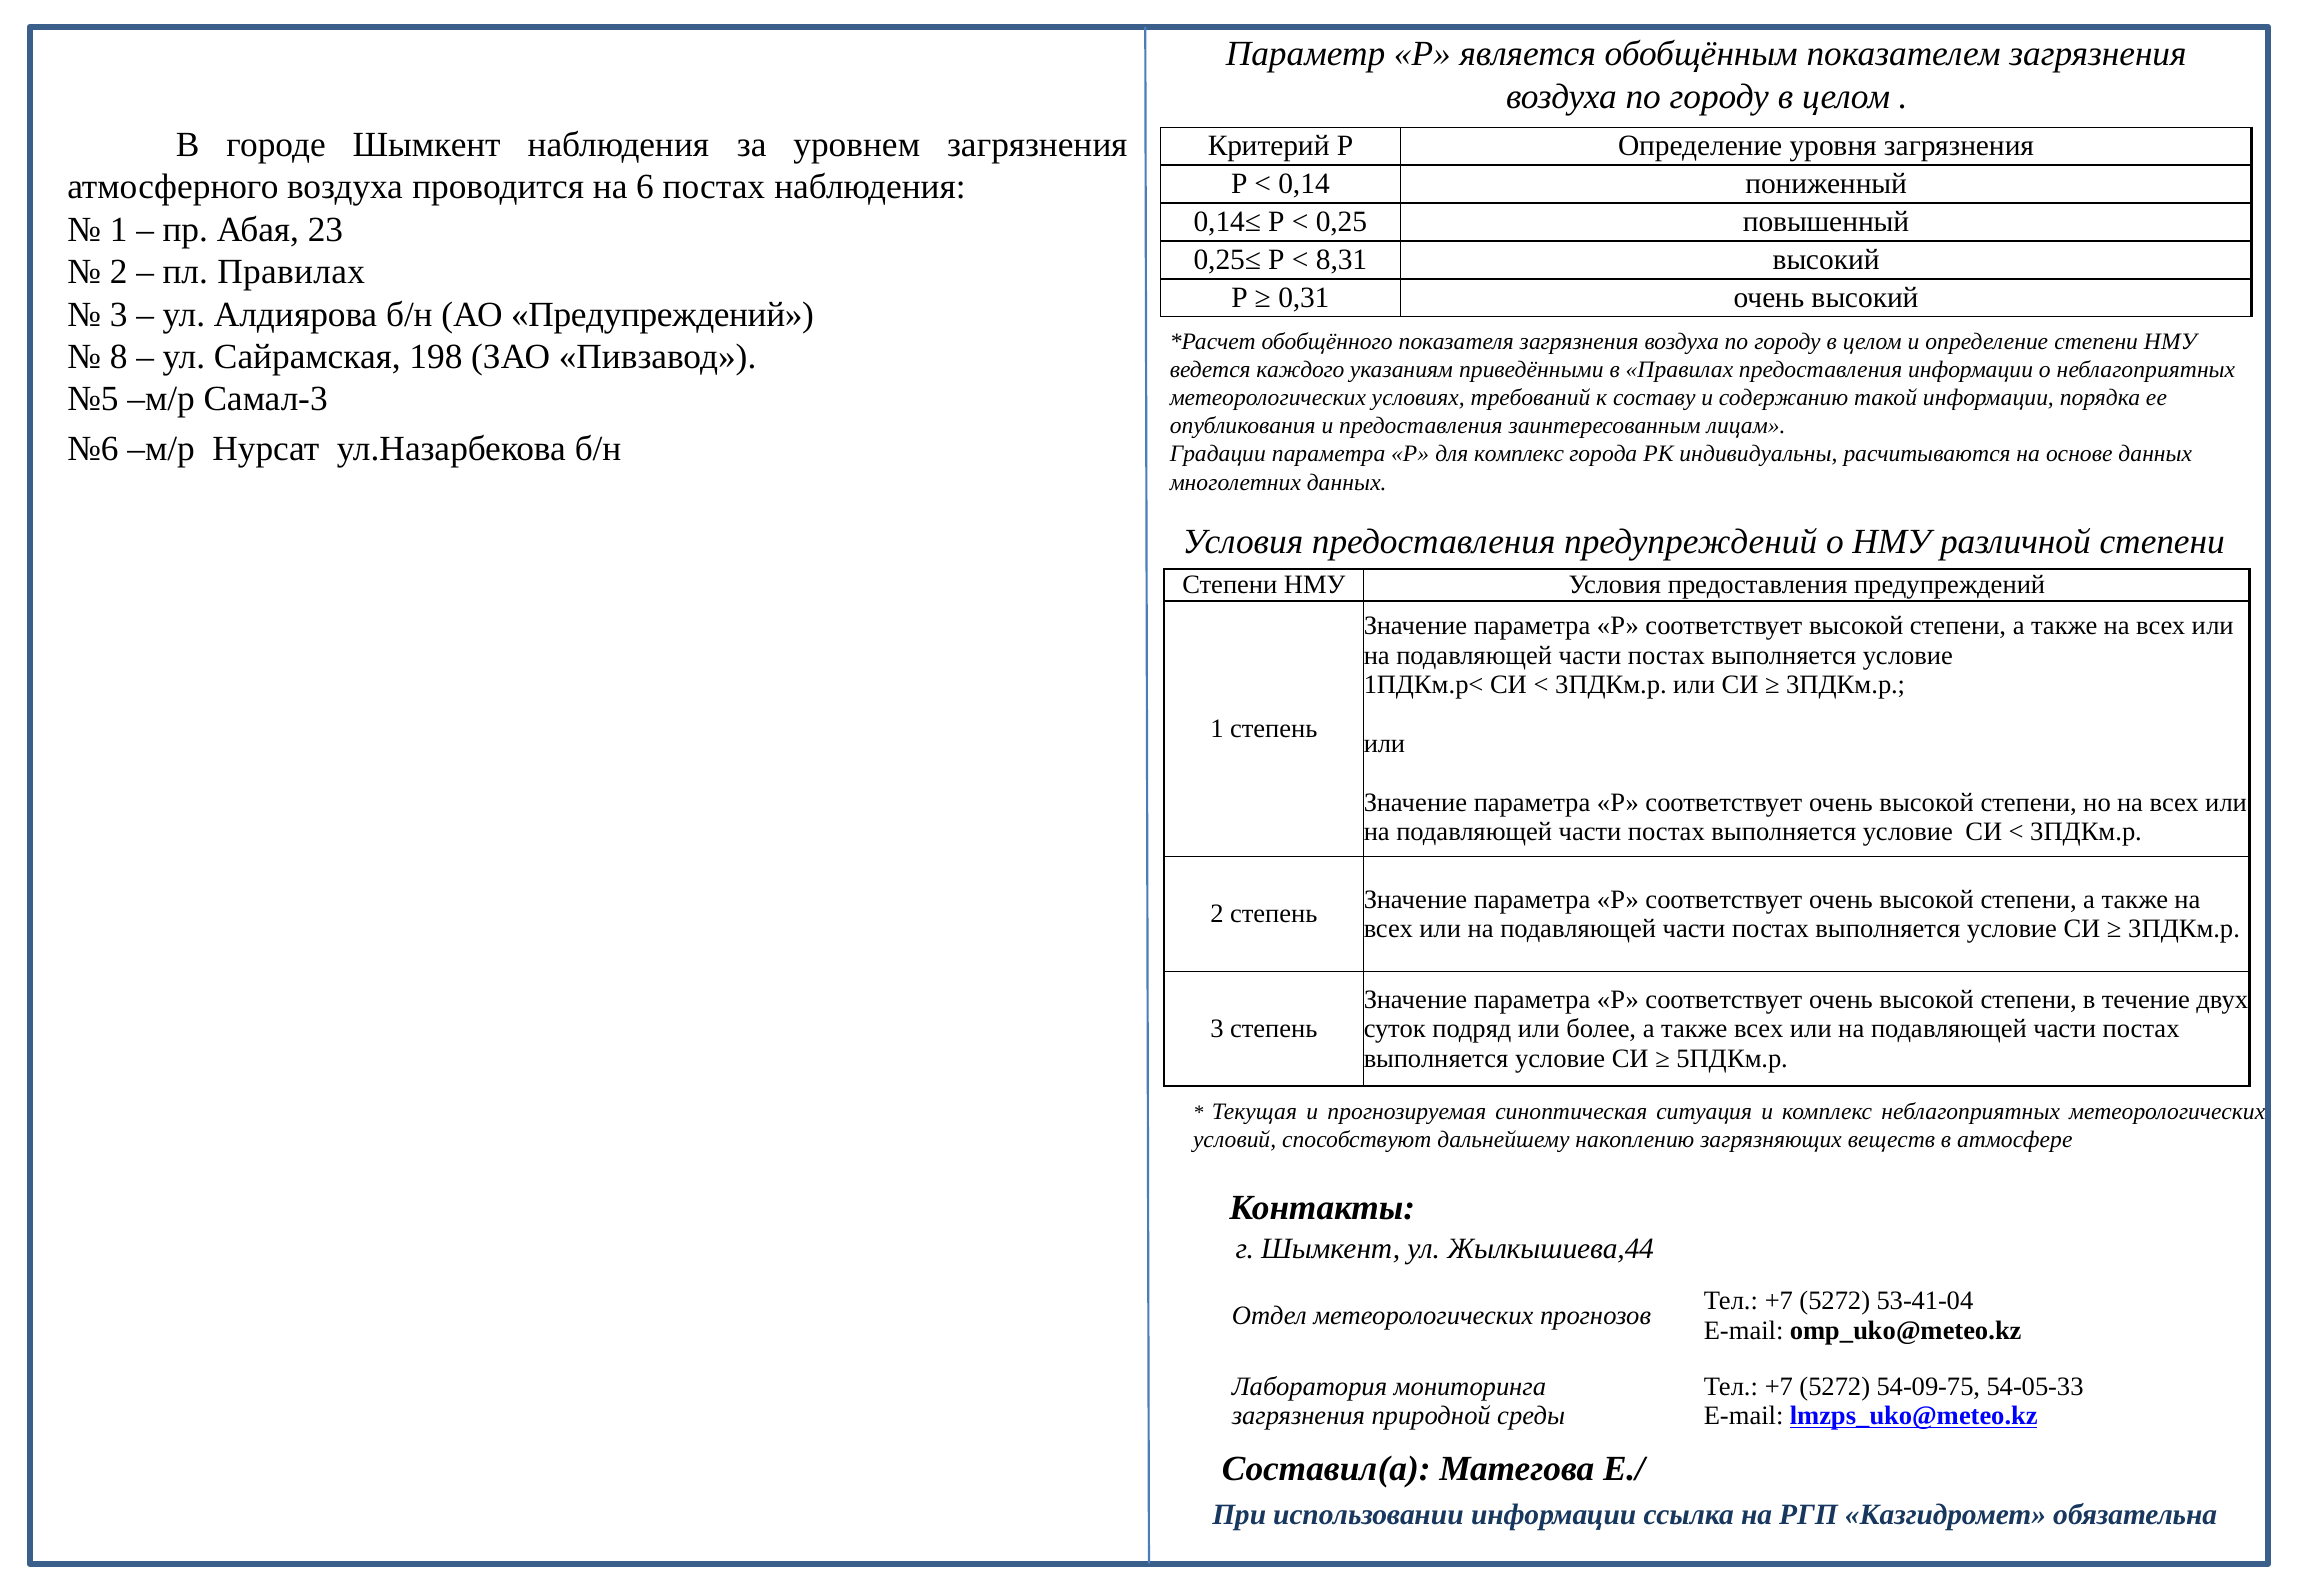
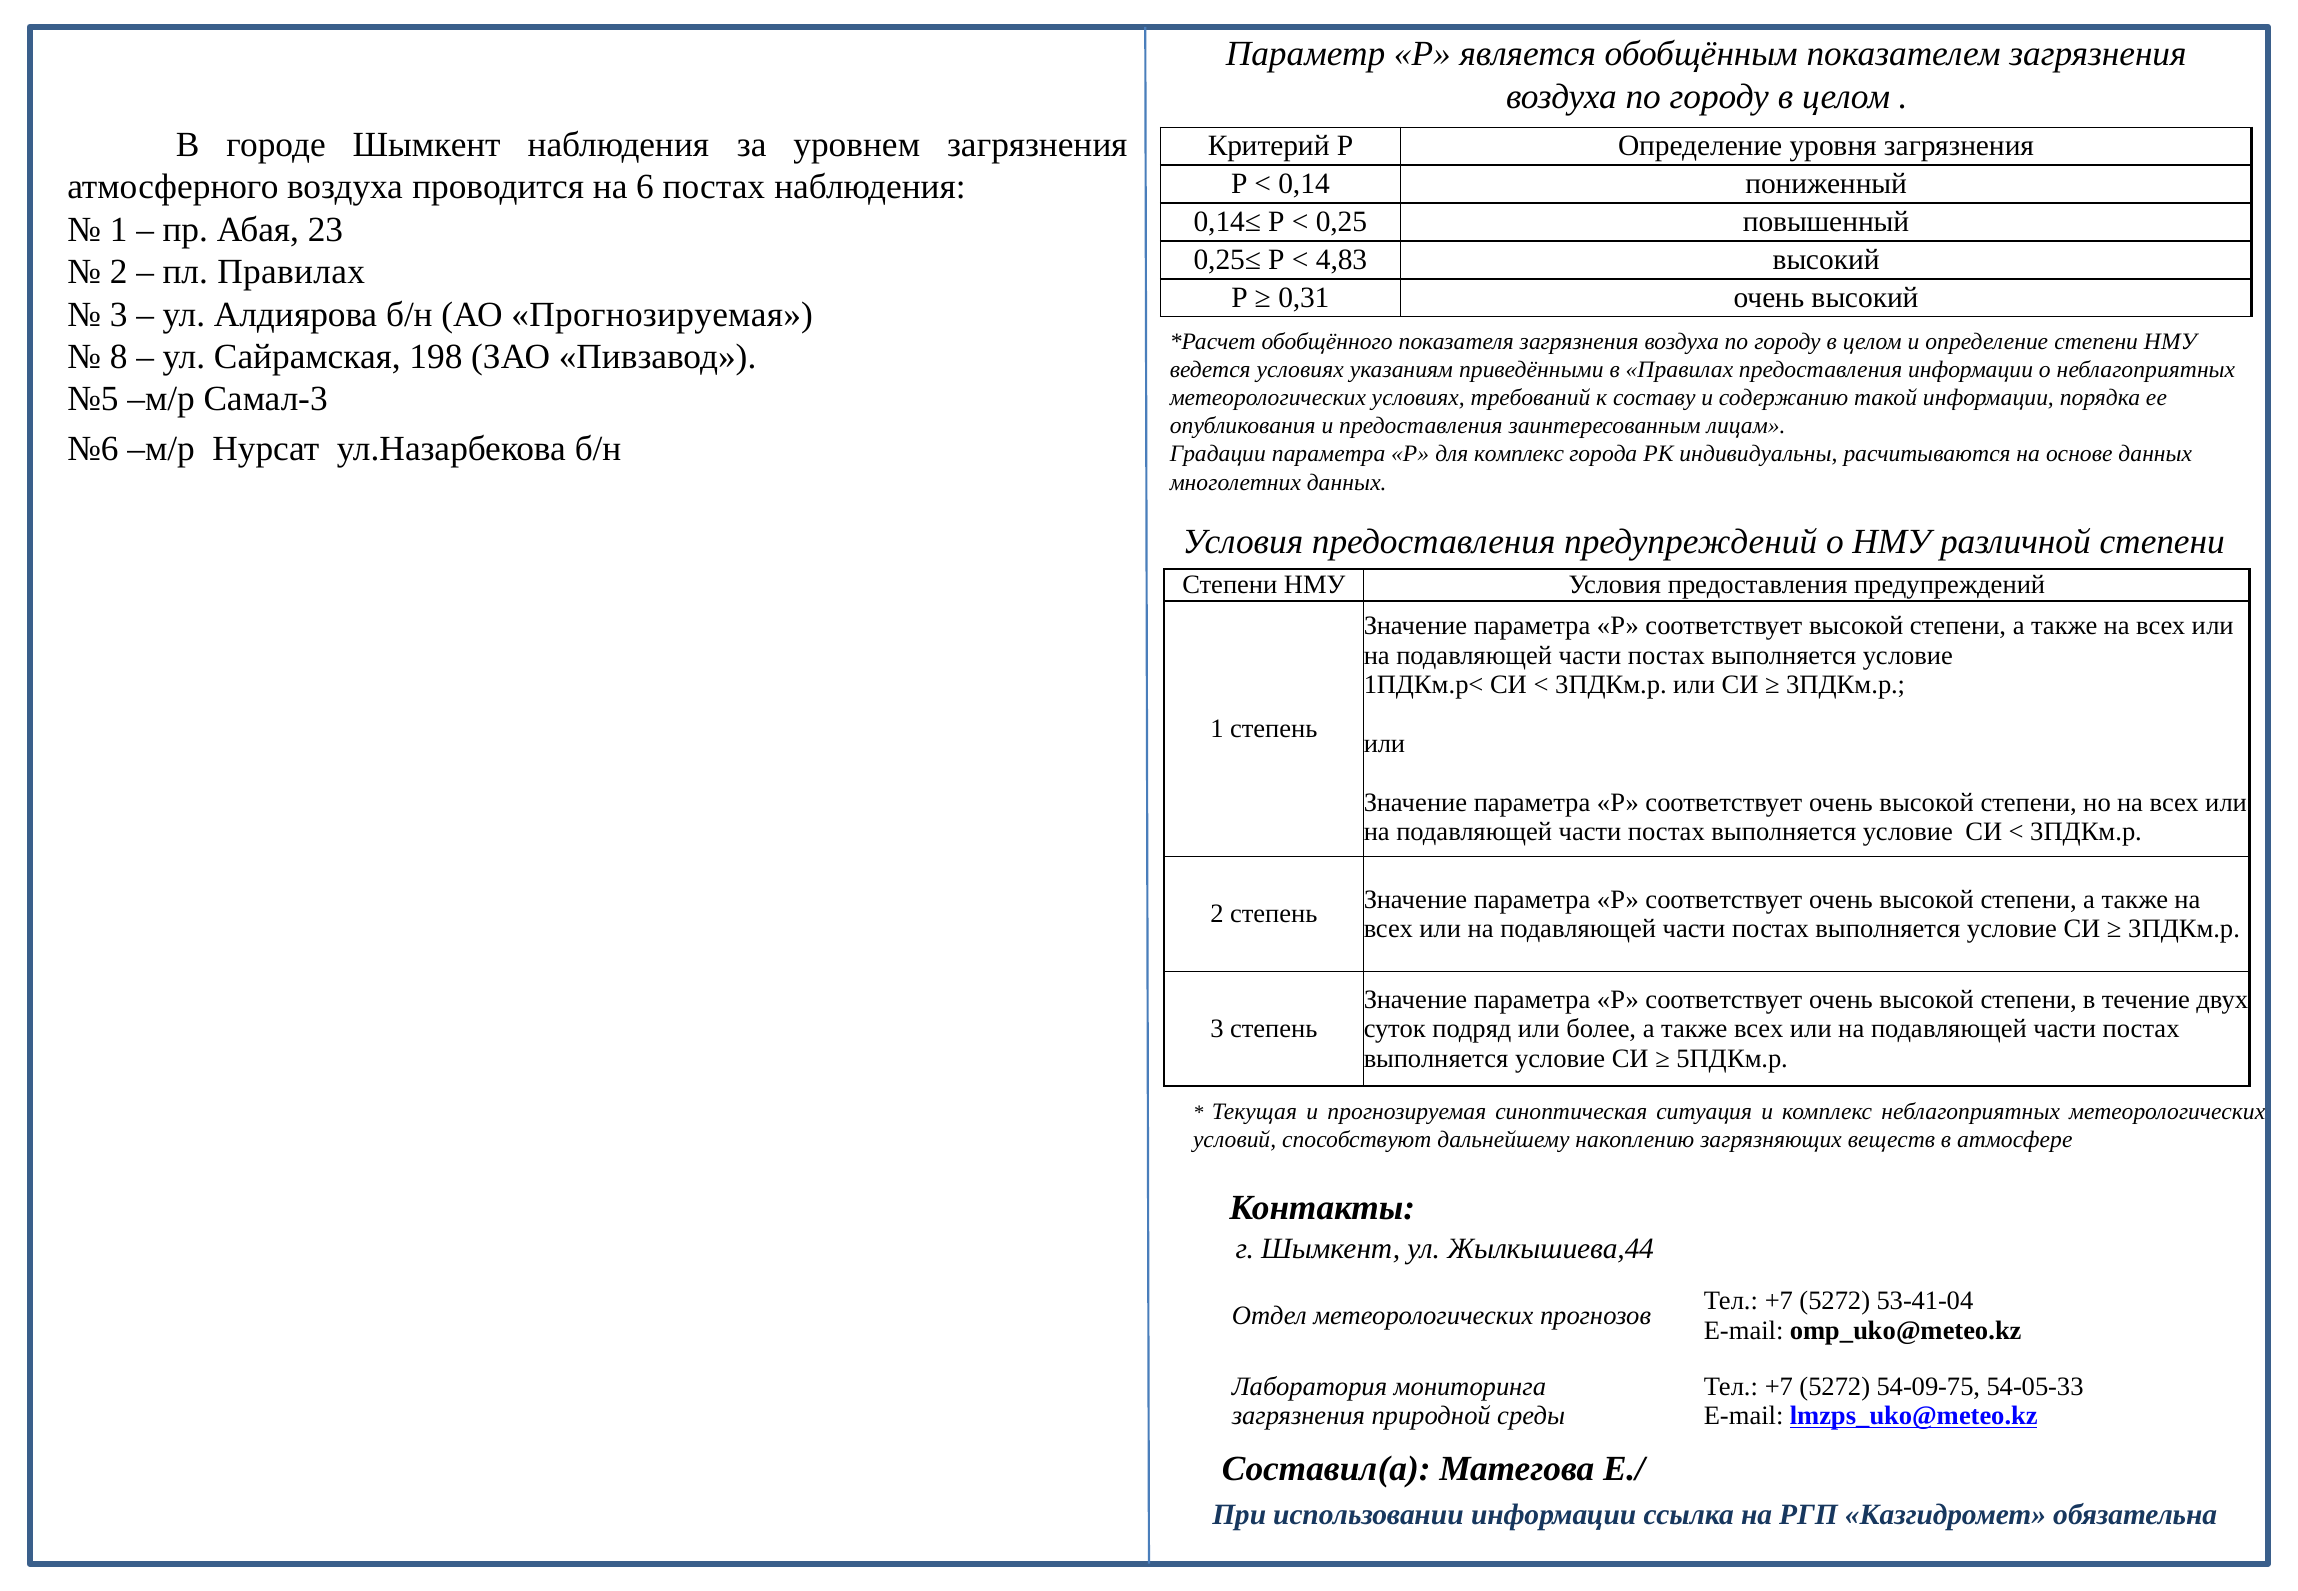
8,31: 8,31 -> 4,83
АО Предупреждений: Предупреждений -> Прогнозируемая
ведется каждого: каждого -> условиях
